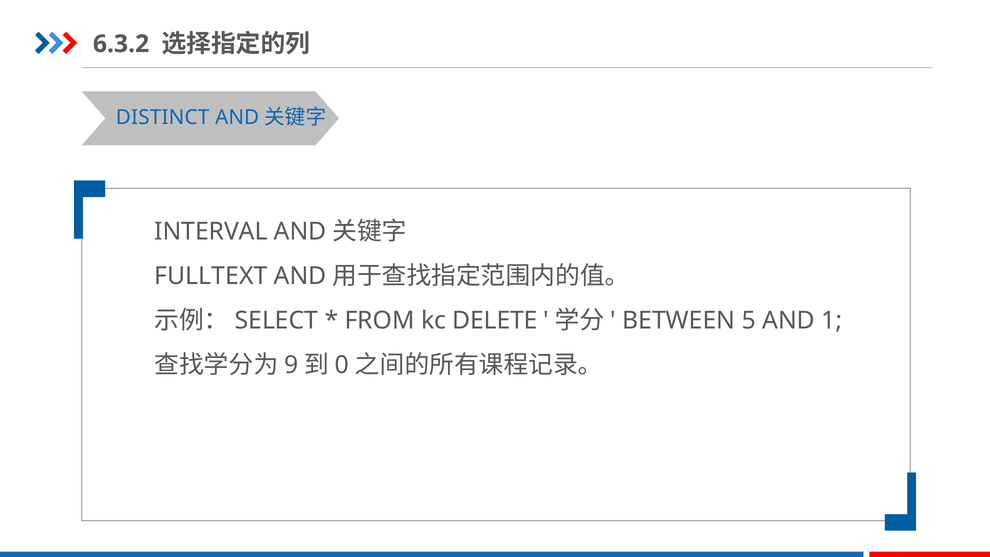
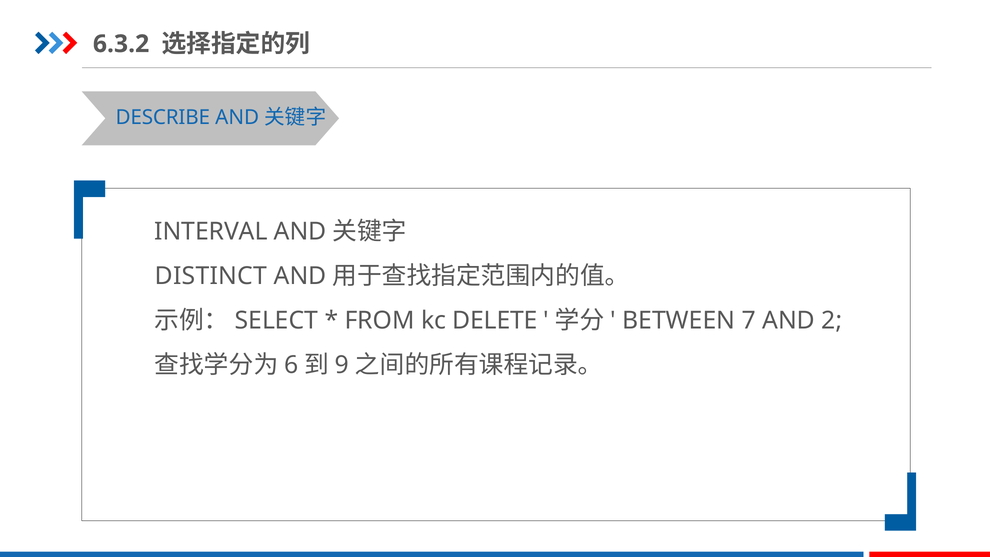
DISTINCT: DISTINCT -> DESCRIBE
FULLTEXT: FULLTEXT -> DISTINCT
5: 5 -> 7
1: 1 -> 2
9: 9 -> 6
0: 0 -> 9
